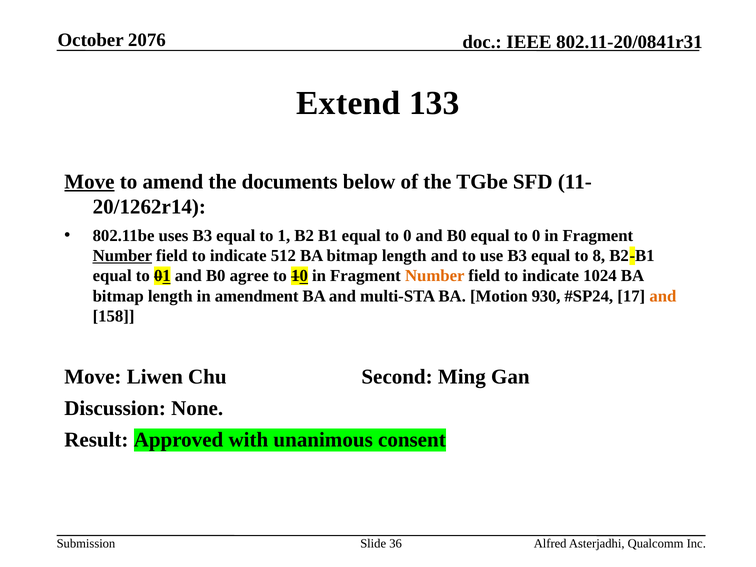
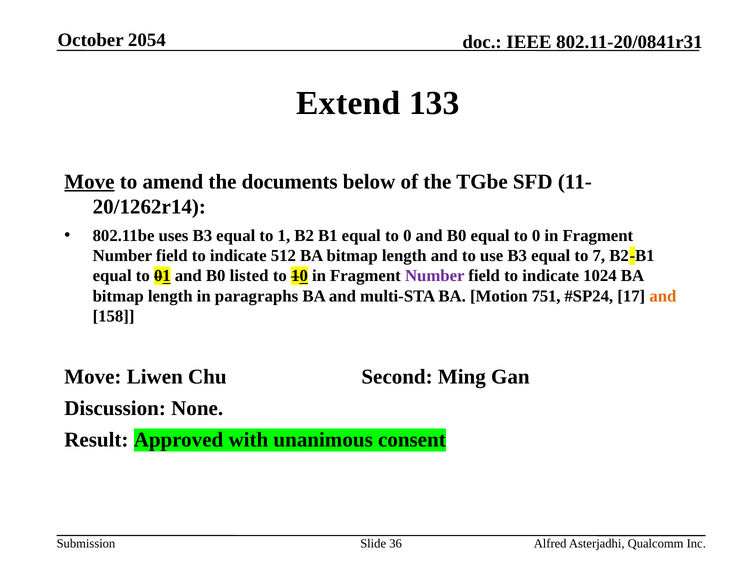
2076: 2076 -> 2054
Number at (122, 256) underline: present -> none
8: 8 -> 7
agree: agree -> listed
Number at (435, 276) colour: orange -> purple
amendment: amendment -> paragraphs
930: 930 -> 751
